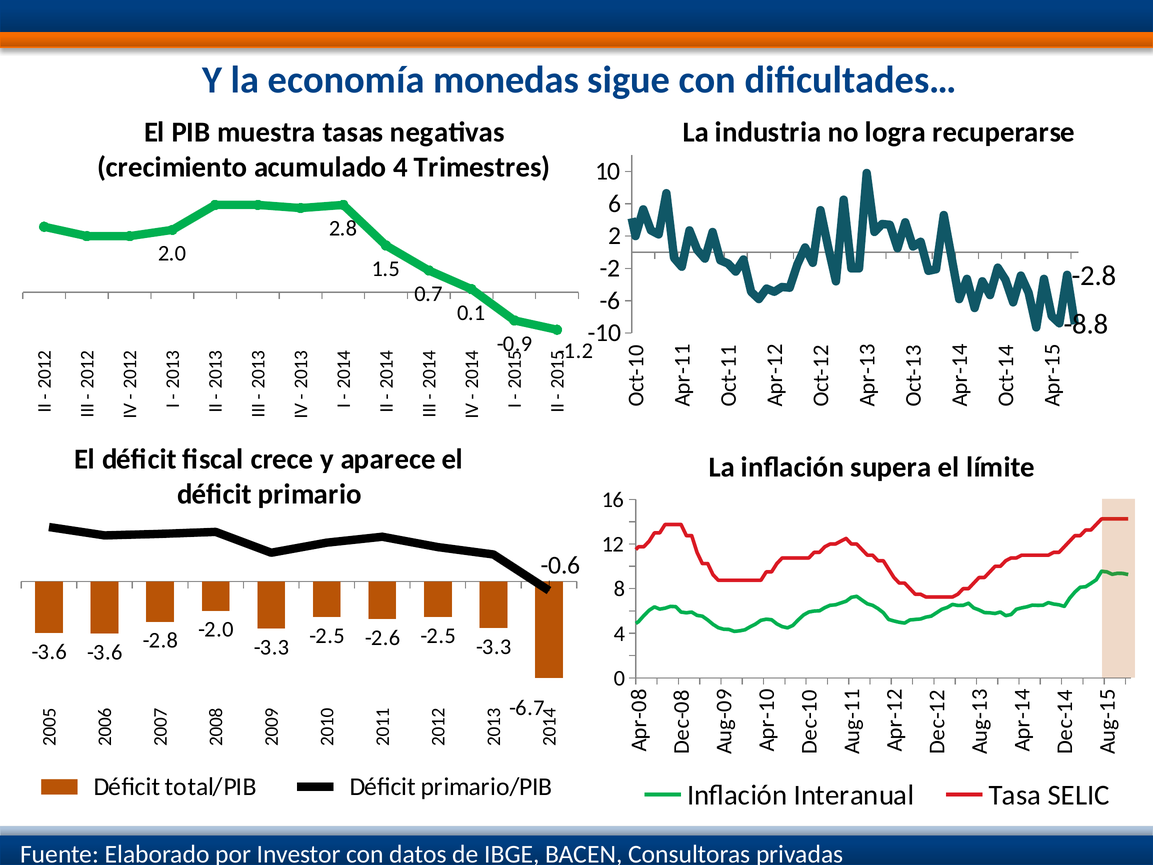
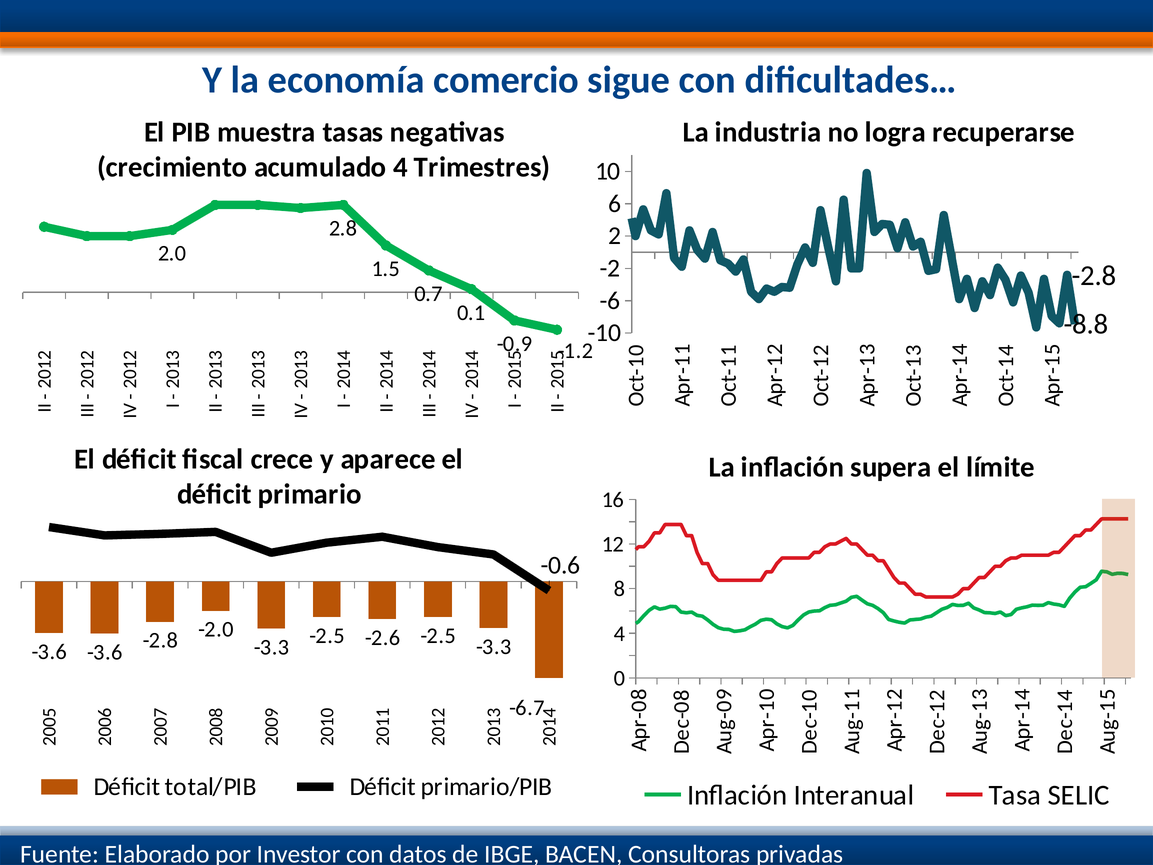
monedas: monedas -> comercio
